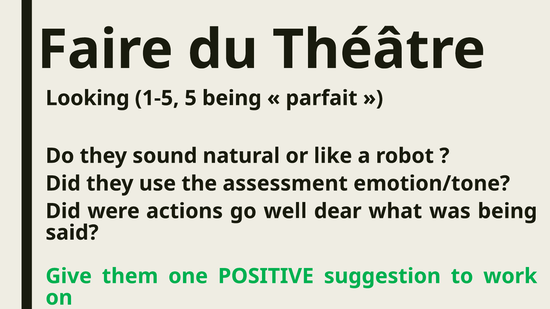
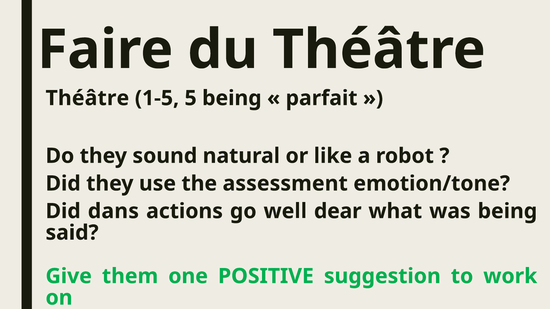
Looking at (88, 98): Looking -> Théâtre
were: were -> dans
